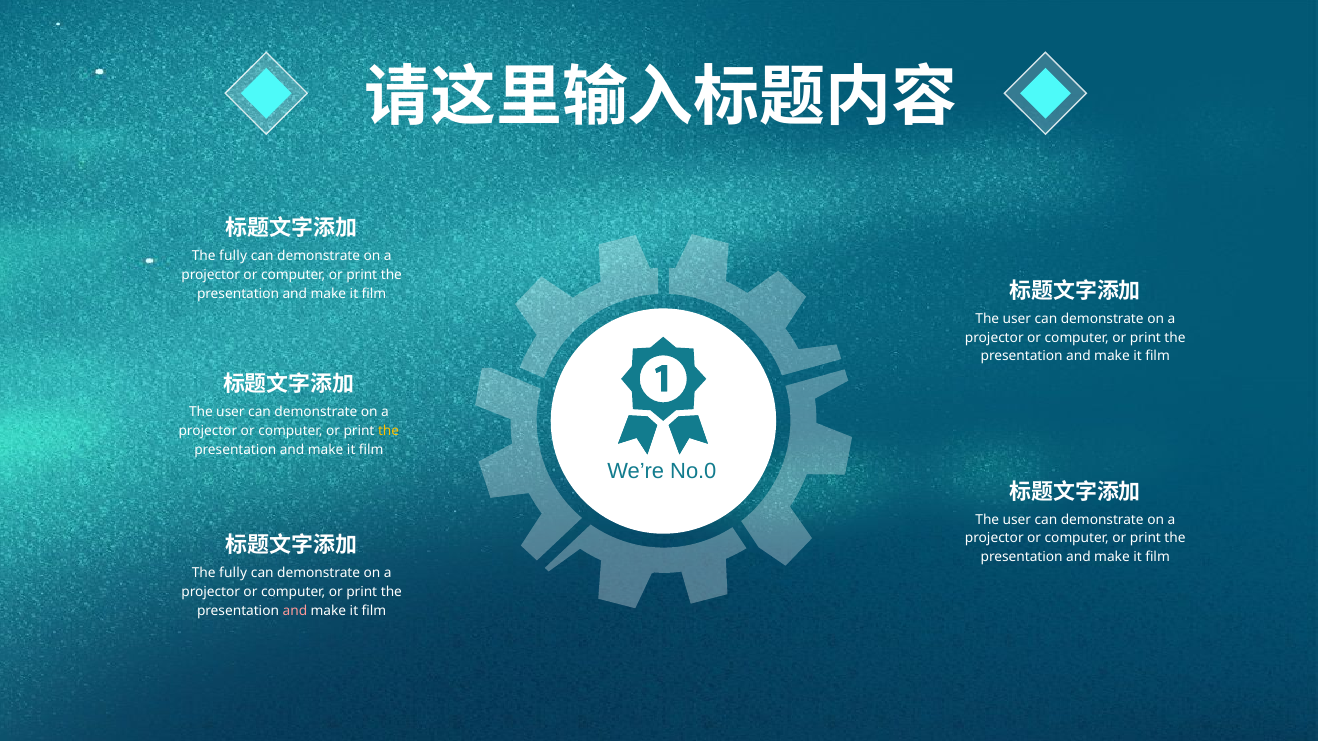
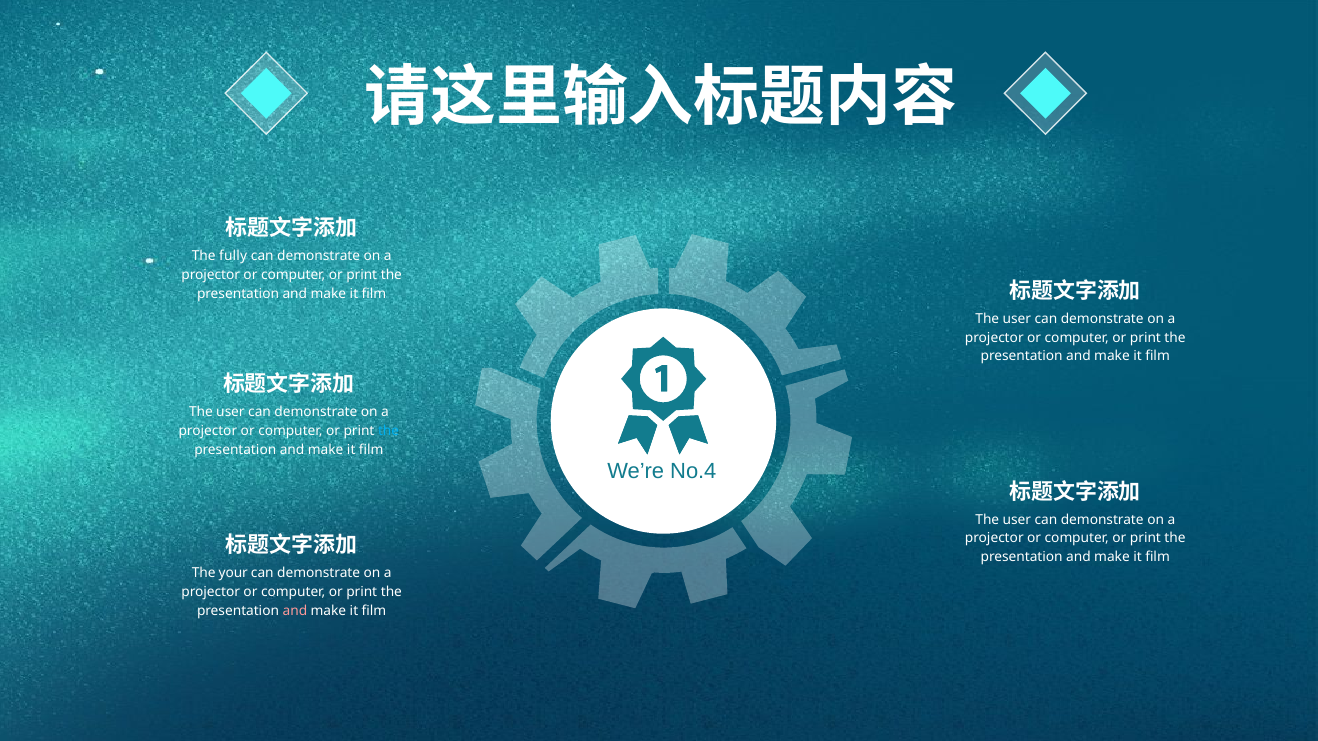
the at (389, 431) colour: yellow -> light blue
No.0: No.0 -> No.4
fully at (233, 573): fully -> your
